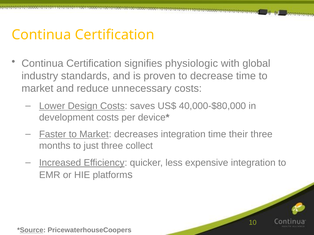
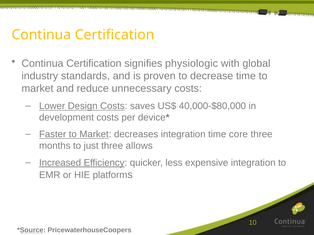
their: their -> core
collect: collect -> allows
